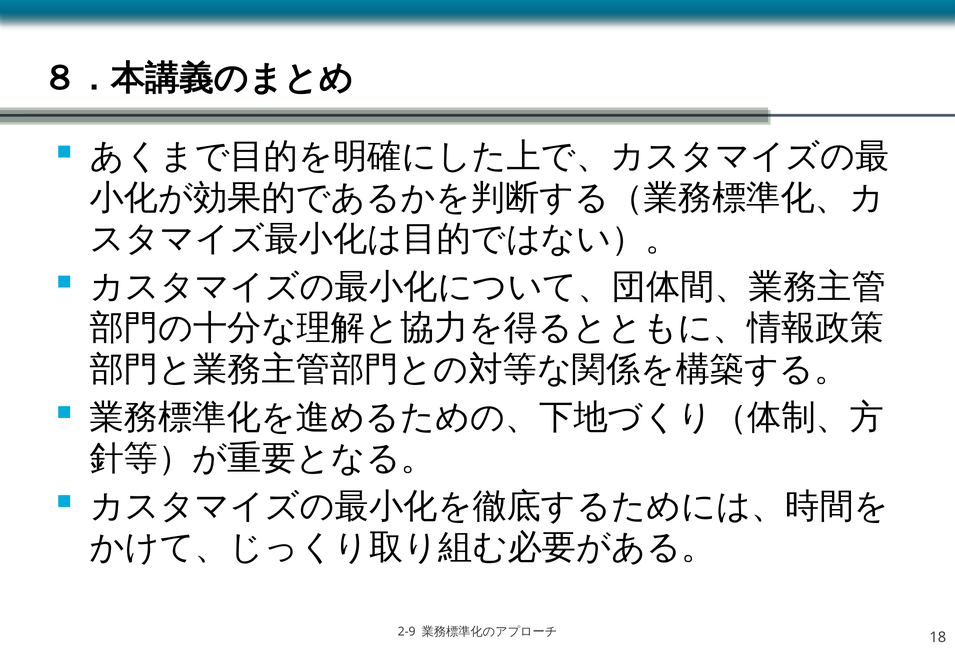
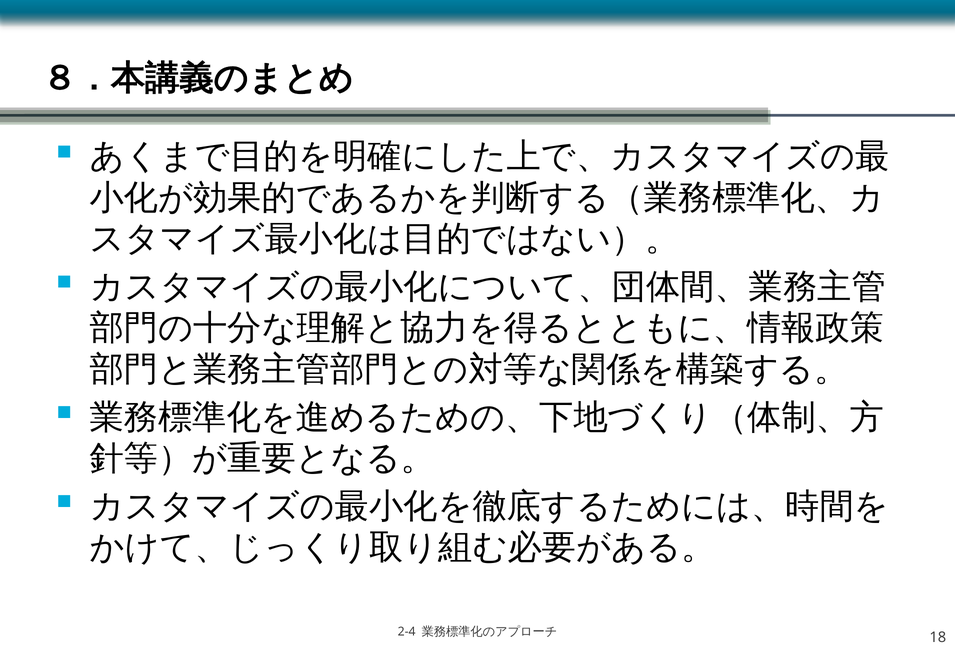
2-9: 2-9 -> 2-4
